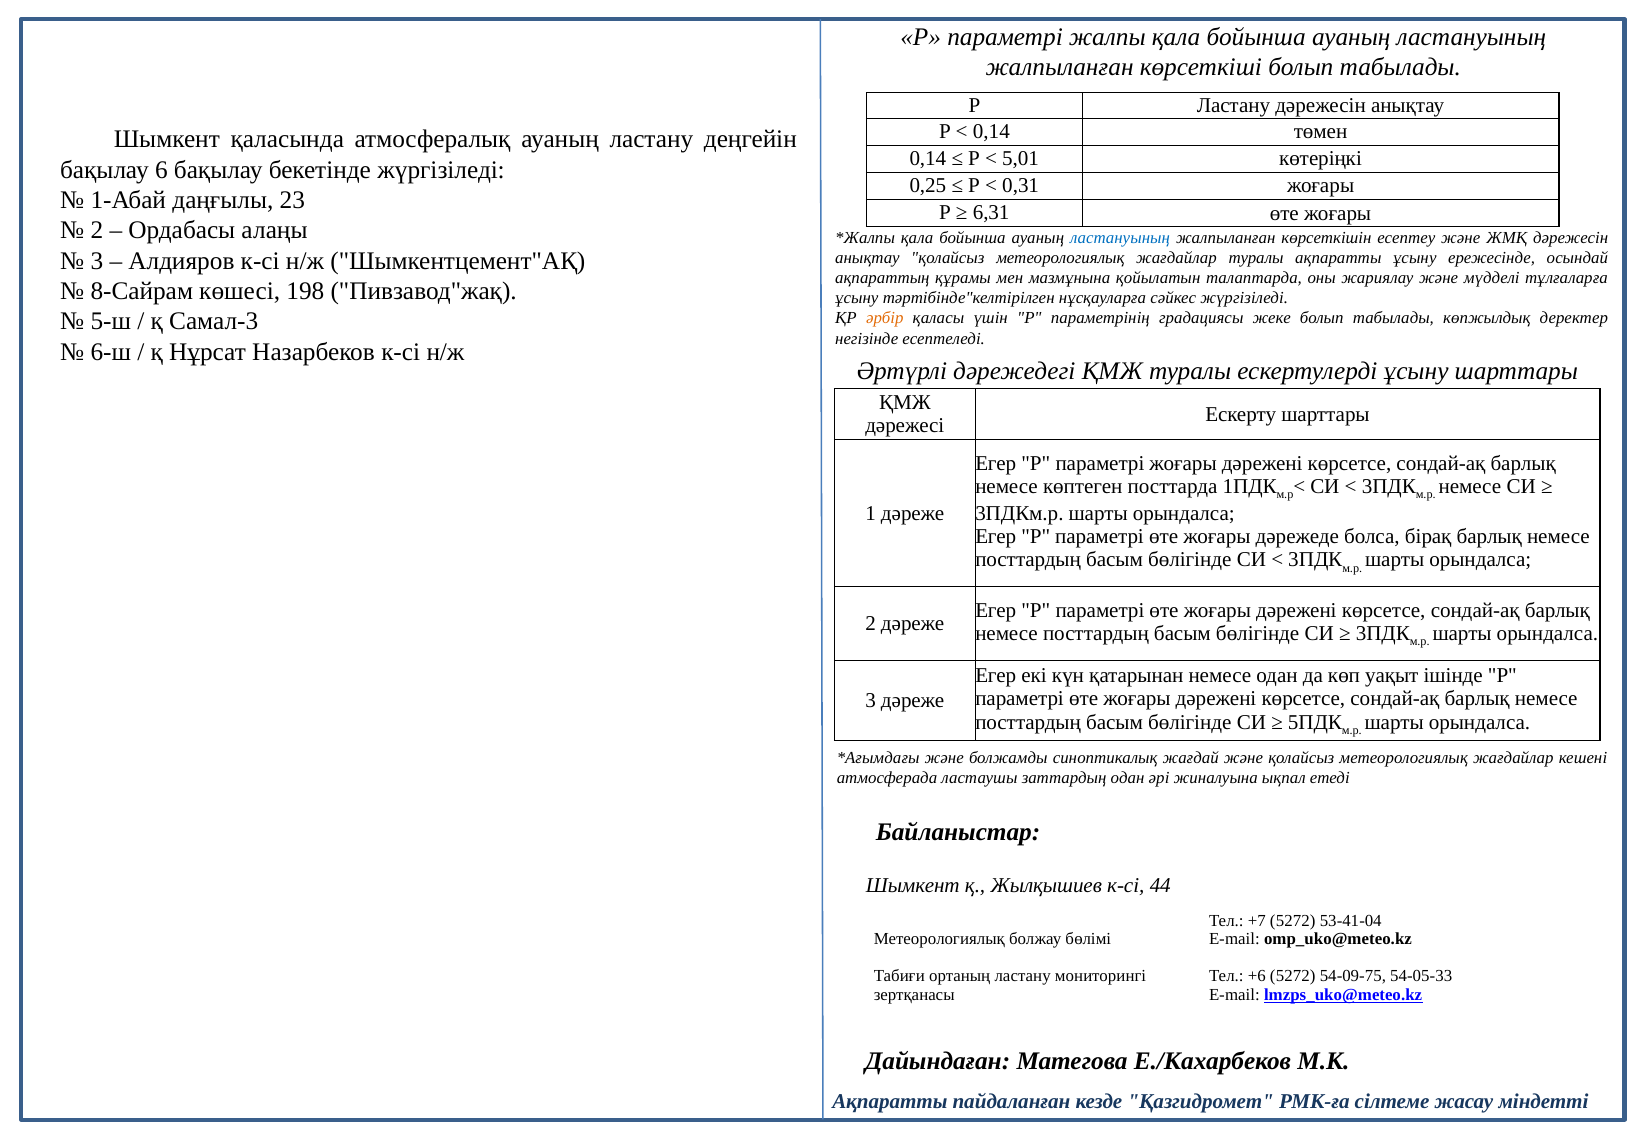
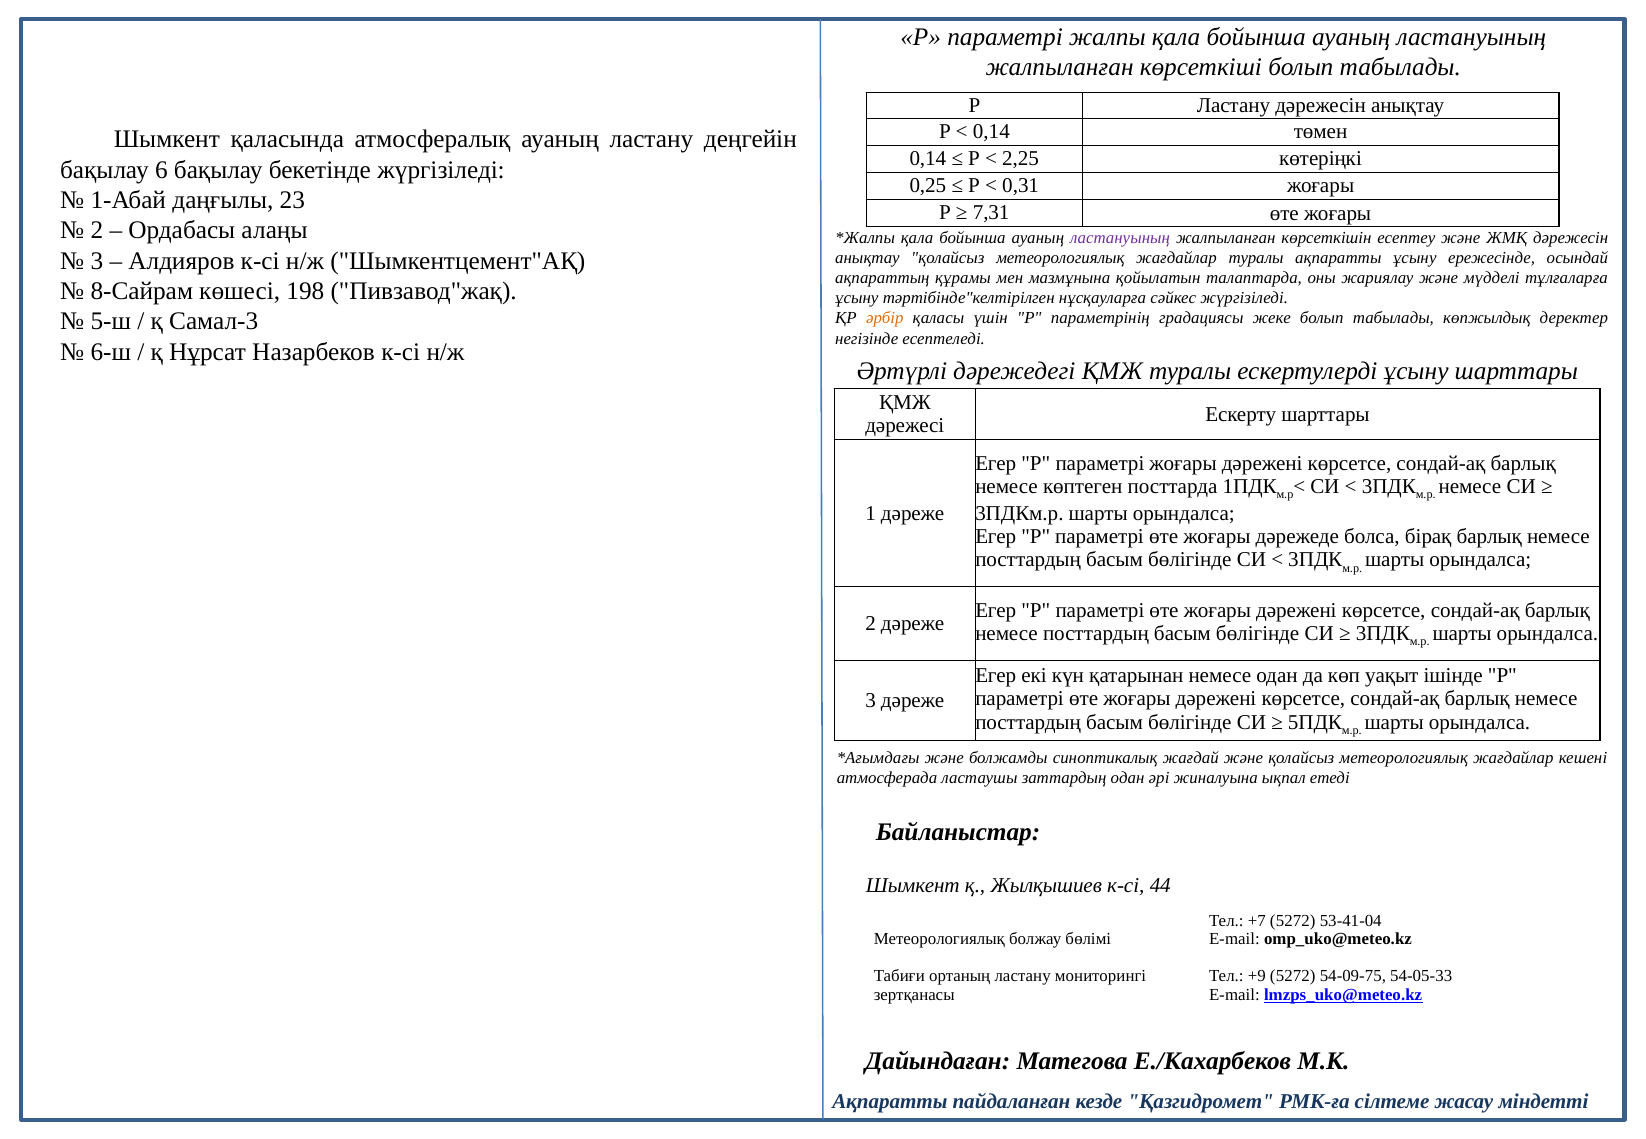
5,01: 5,01 -> 2,25
6,31: 6,31 -> 7,31
ластануының at (1120, 238) colour: blue -> purple
+6: +6 -> +9
